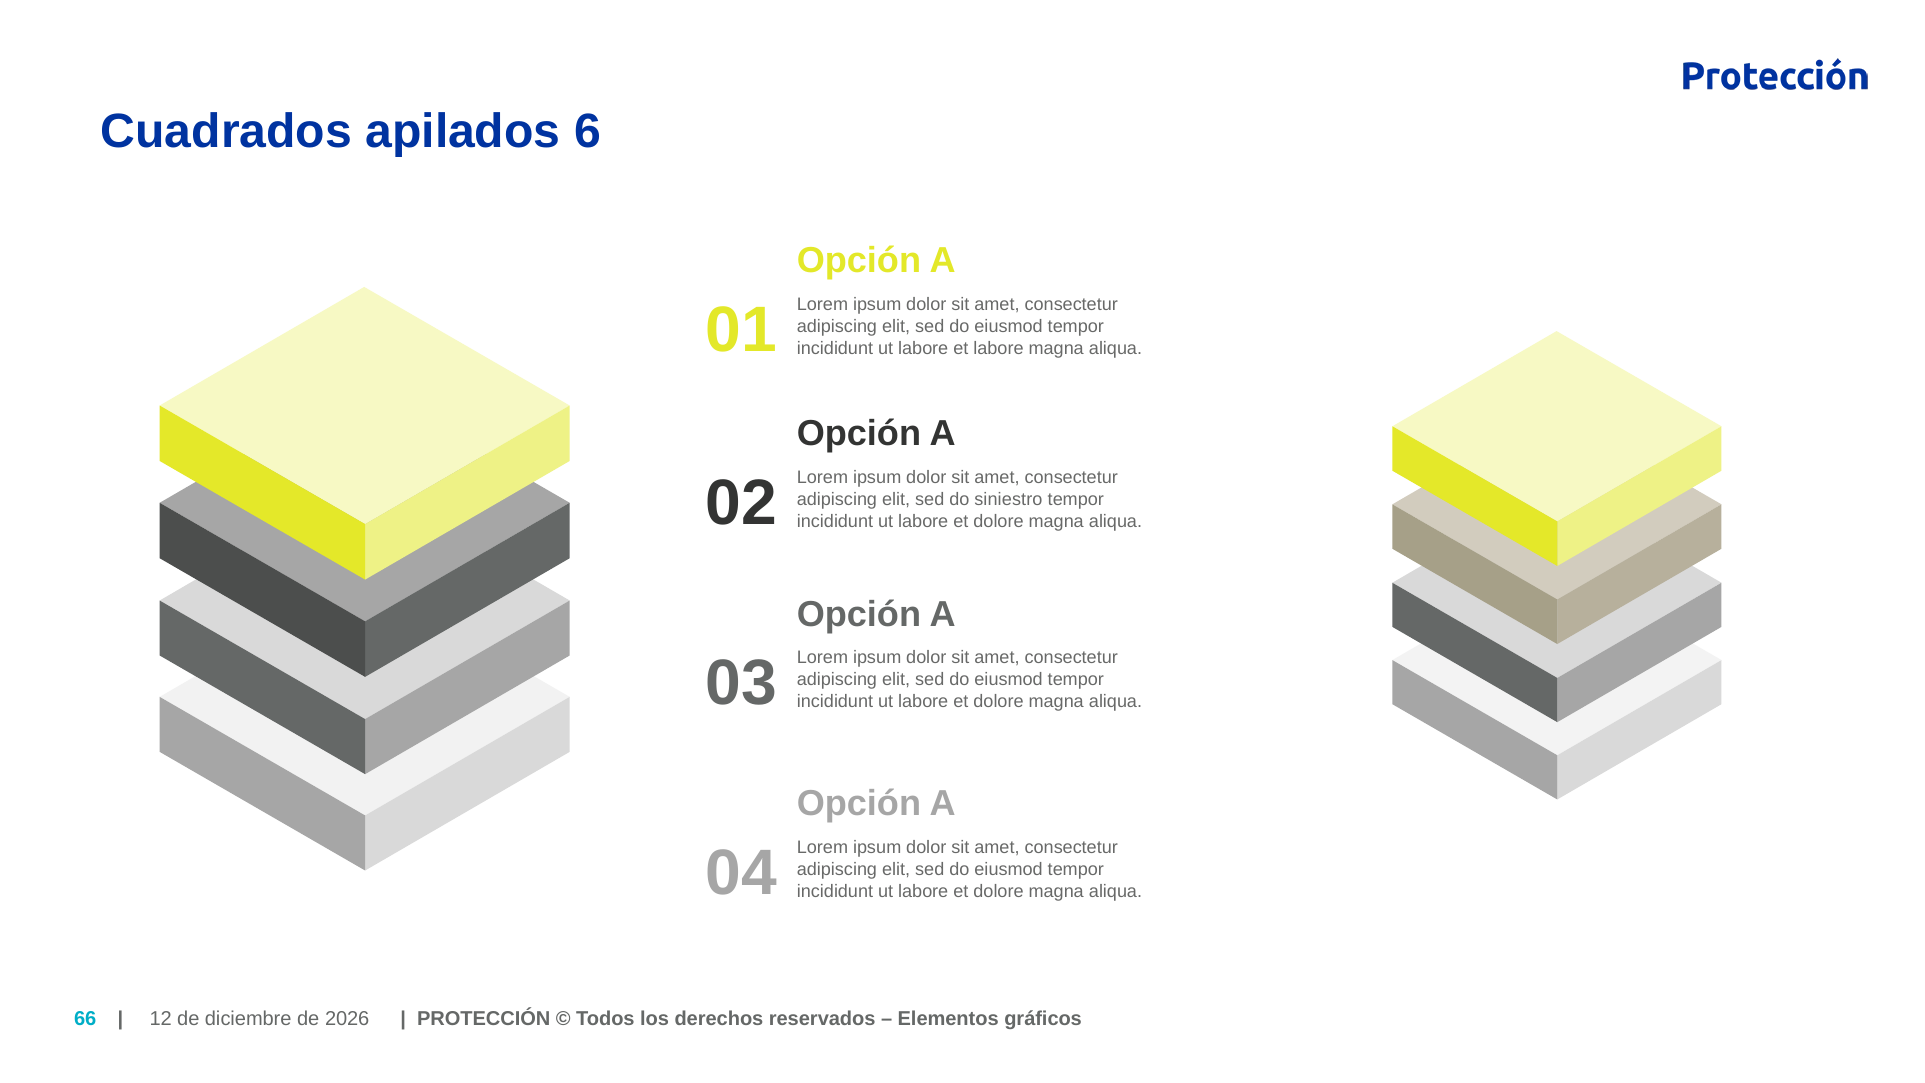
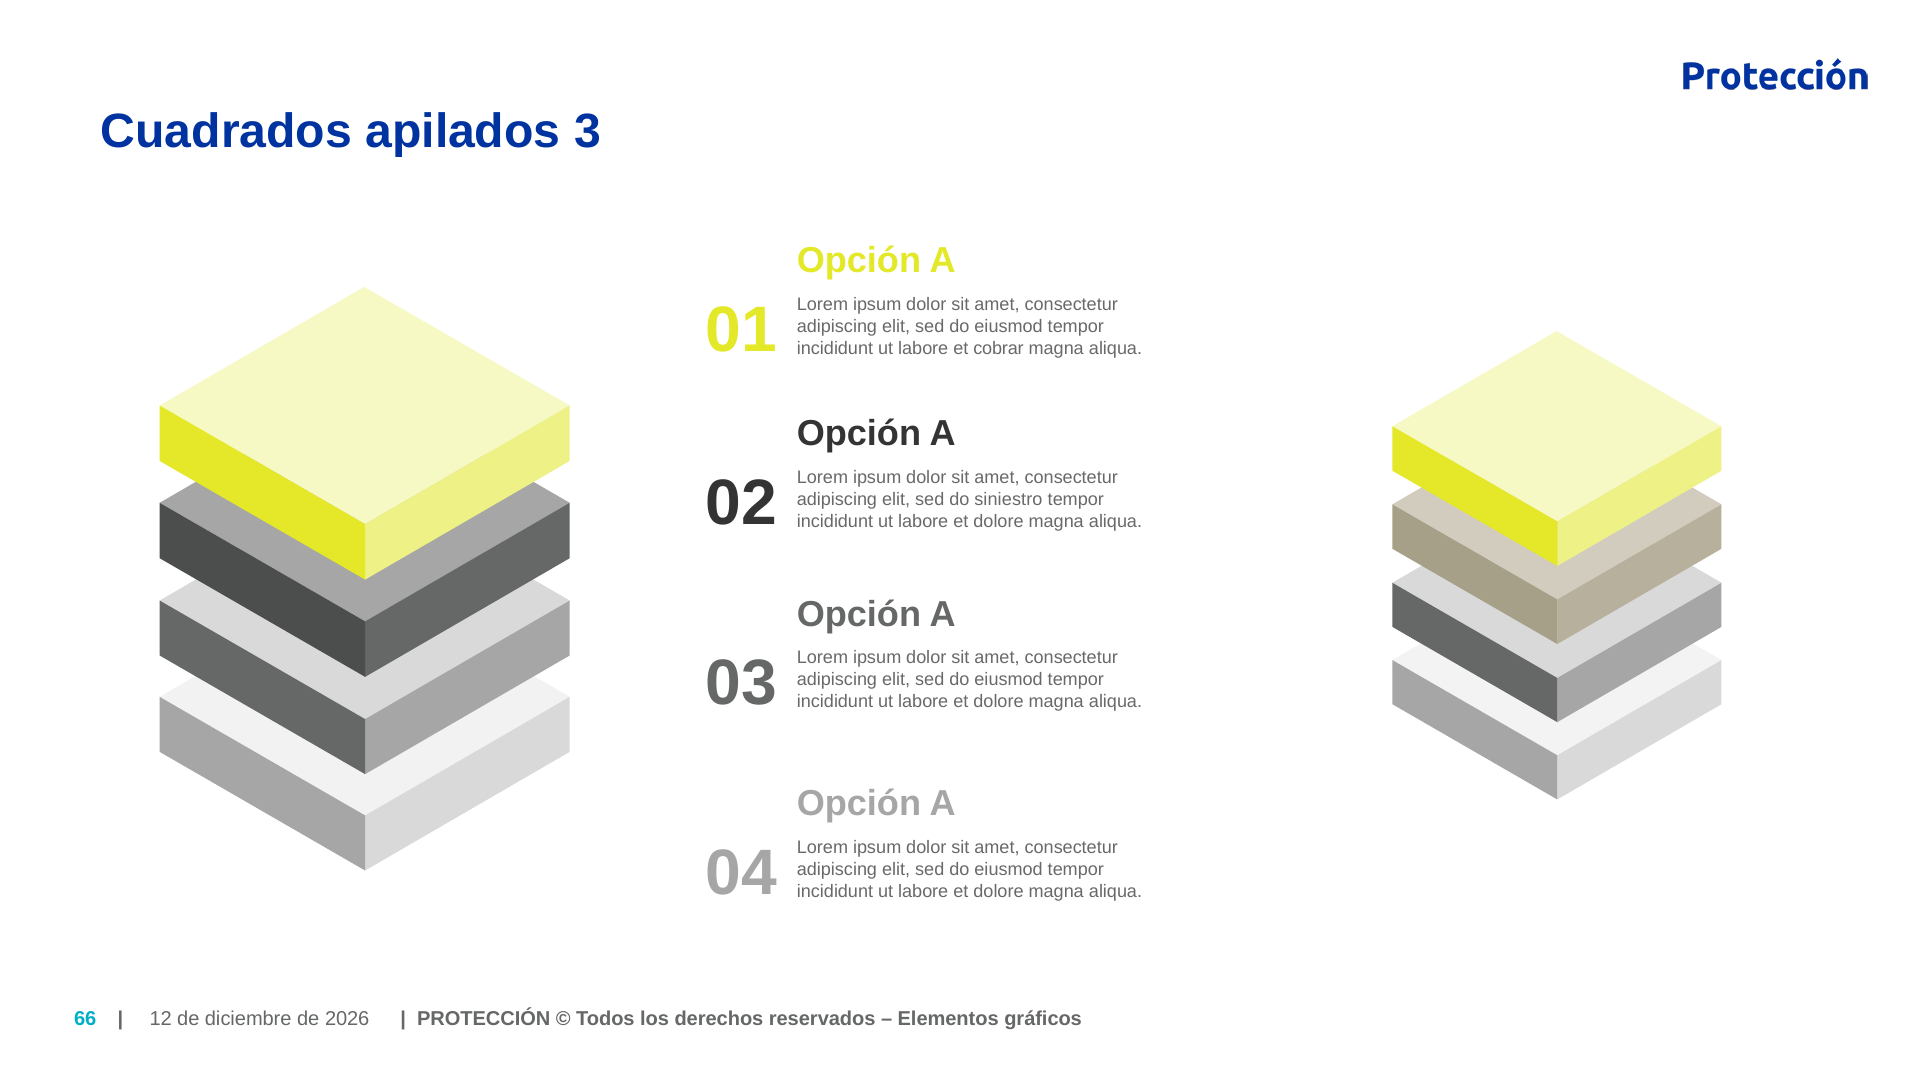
6: 6 -> 3
et labore: labore -> cobrar
